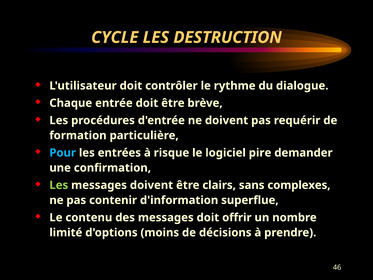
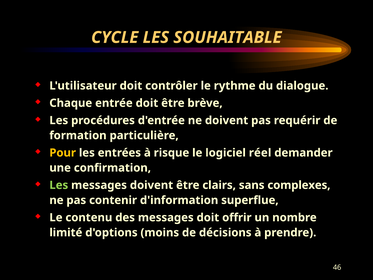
DESTRUCTION: DESTRUCTION -> SOUHAITABLE
Pour colour: light blue -> yellow
pire: pire -> réel
